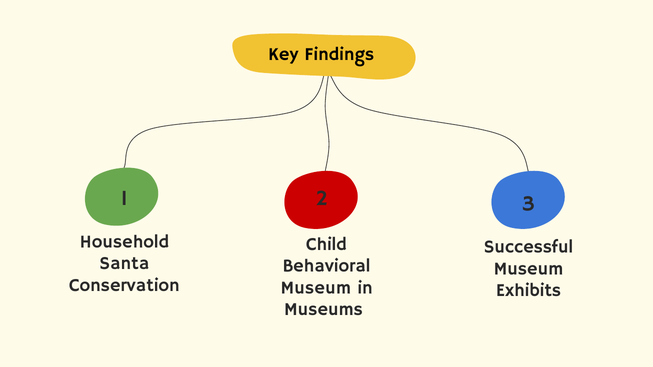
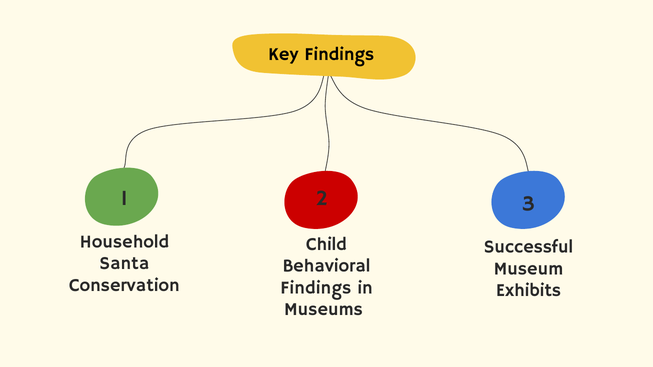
Museum at (316, 288): Museum -> Findings
